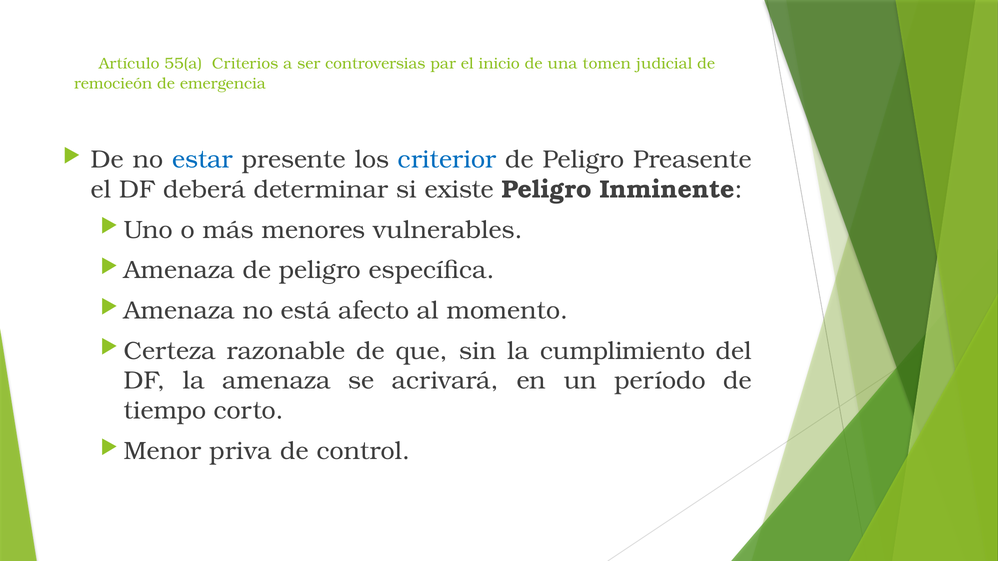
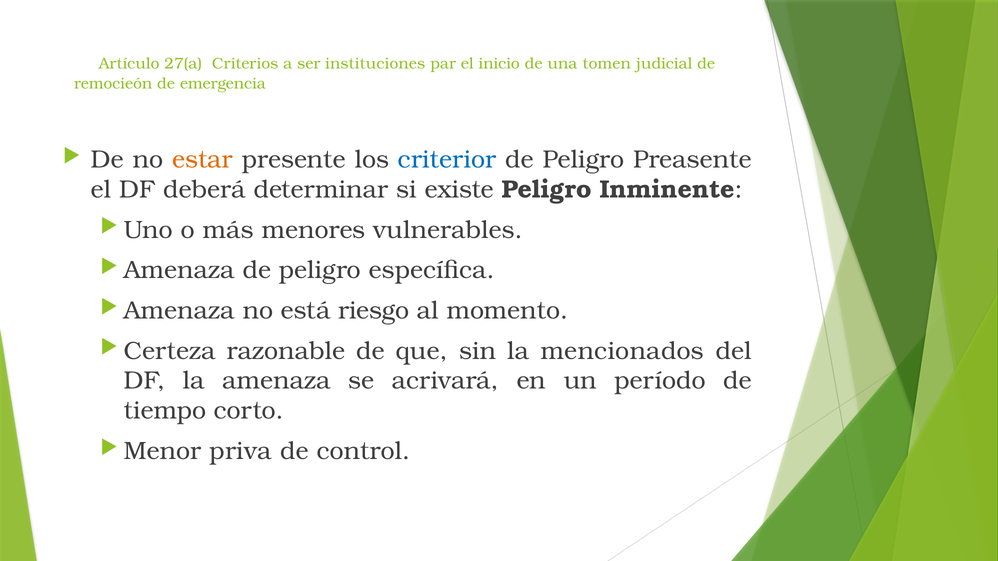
55(a: 55(a -> 27(a
controversias: controversias -> instituciones
estar colour: blue -> orange
afecto: afecto -> riesgo
cumplimiento: cumplimiento -> mencionados
